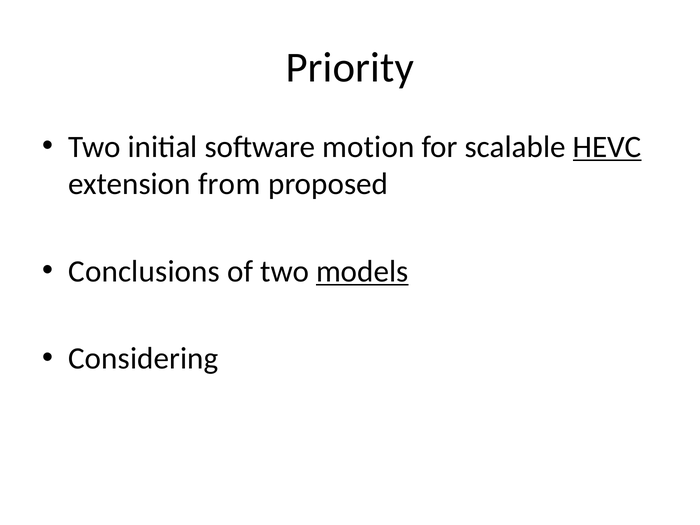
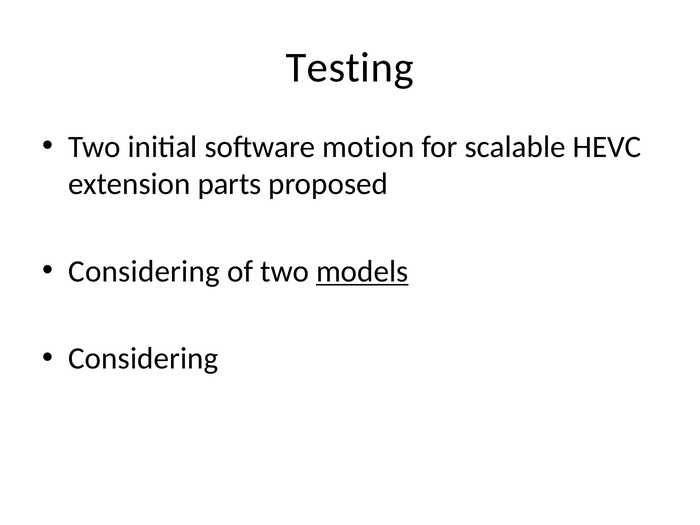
Priority: Priority -> Testing
HEVC underline: present -> none
from: from -> parts
Conclusions at (144, 271): Conclusions -> Considering
